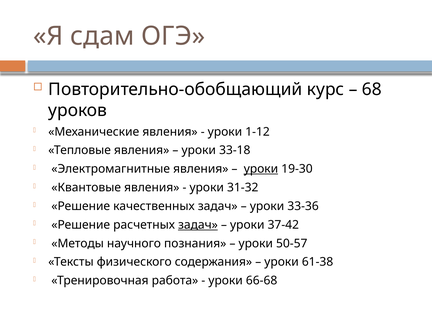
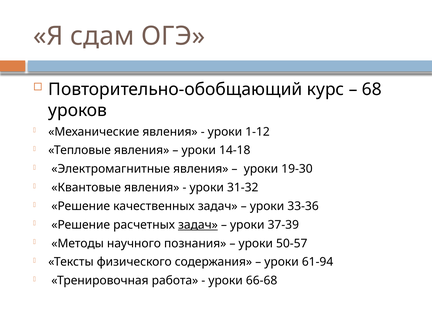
33-18: 33-18 -> 14-18
уроки at (261, 169) underline: present -> none
37-42: 37-42 -> 37-39
61-38: 61-38 -> 61-94
